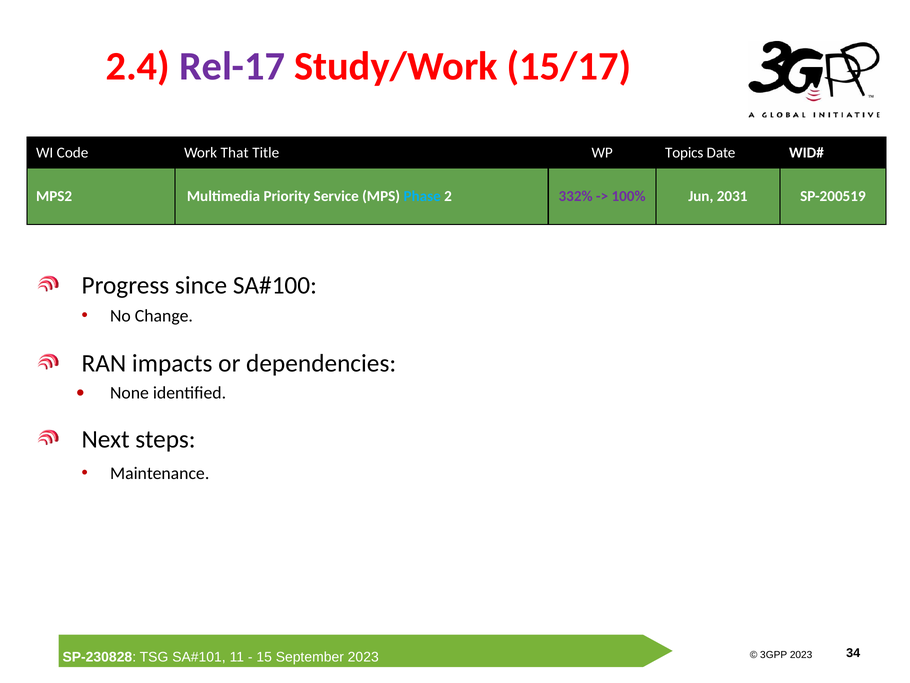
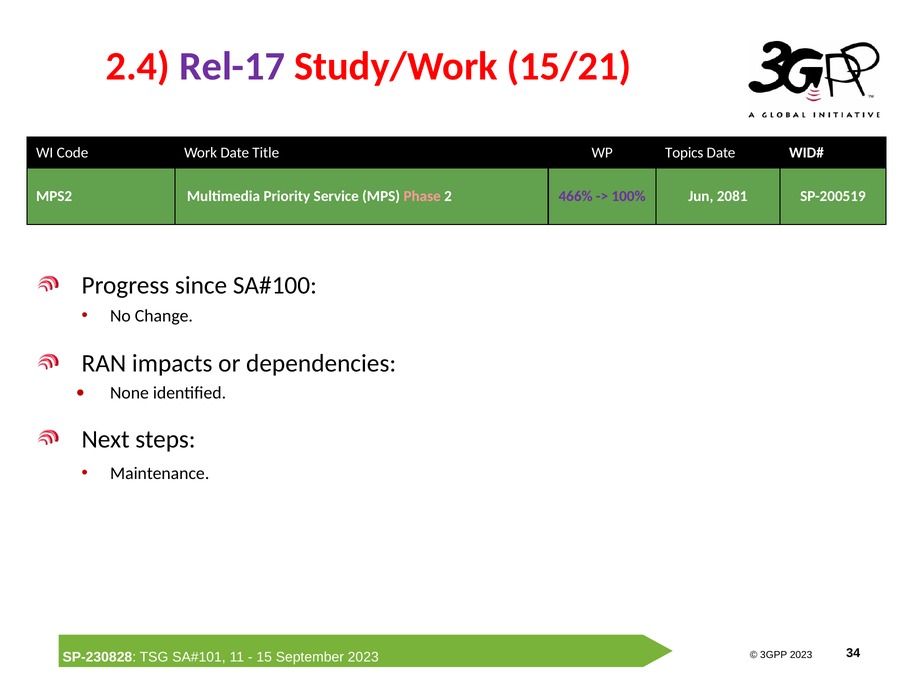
15/17: 15/17 -> 15/21
Work That: That -> Date
Phase colour: light blue -> pink
332%: 332% -> 466%
2031: 2031 -> 2081
